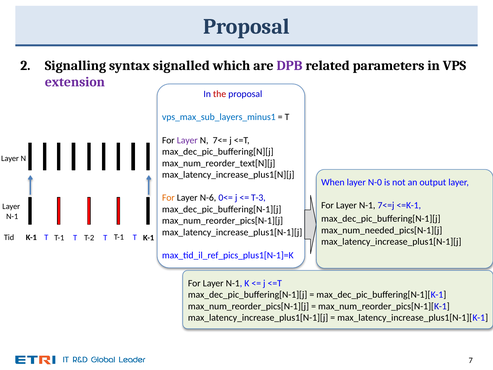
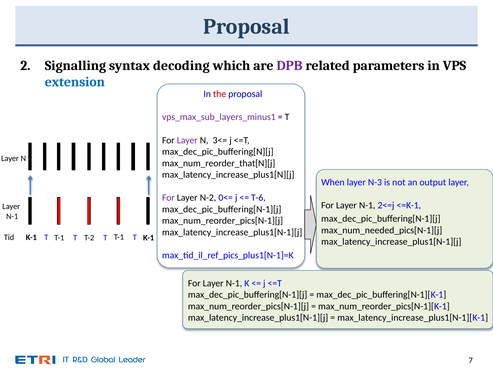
signalled: signalled -> decoding
extension colour: purple -> blue
vps_max_sub_layers_minus1 colour: blue -> purple
7<=: 7<= -> 3<=
max_num_reorder_text[N][j: max_num_reorder_text[N][j -> max_num_reorder_that[N][j
N-0: N-0 -> N-3
For at (168, 198) colour: orange -> purple
N-6: N-6 -> N-2
T-3: T-3 -> T-6
7<=j: 7<=j -> 2<=j
